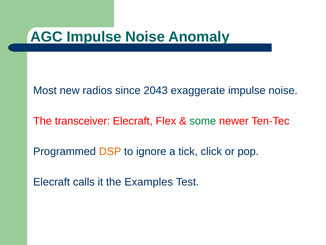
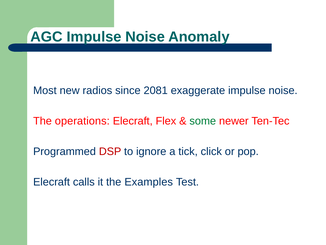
2043: 2043 -> 2081
transceiver: transceiver -> operations
DSP colour: orange -> red
